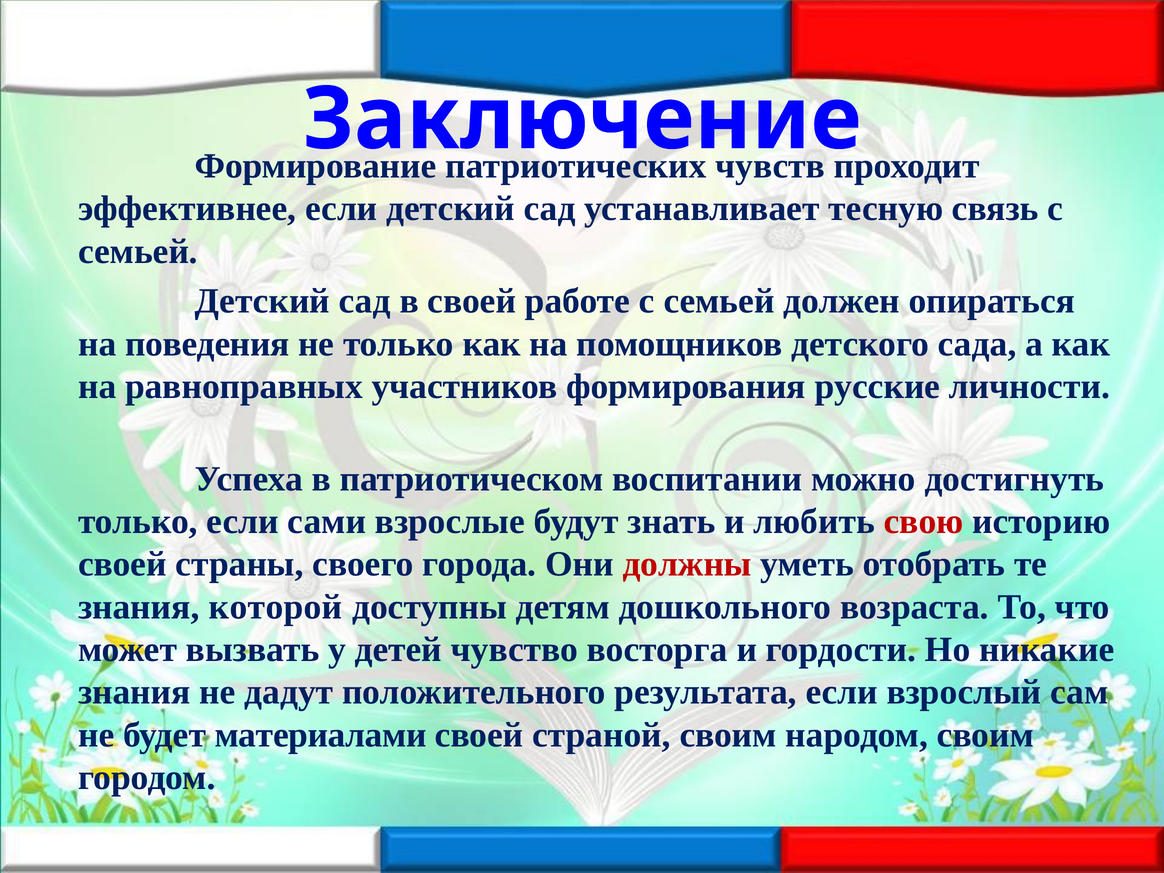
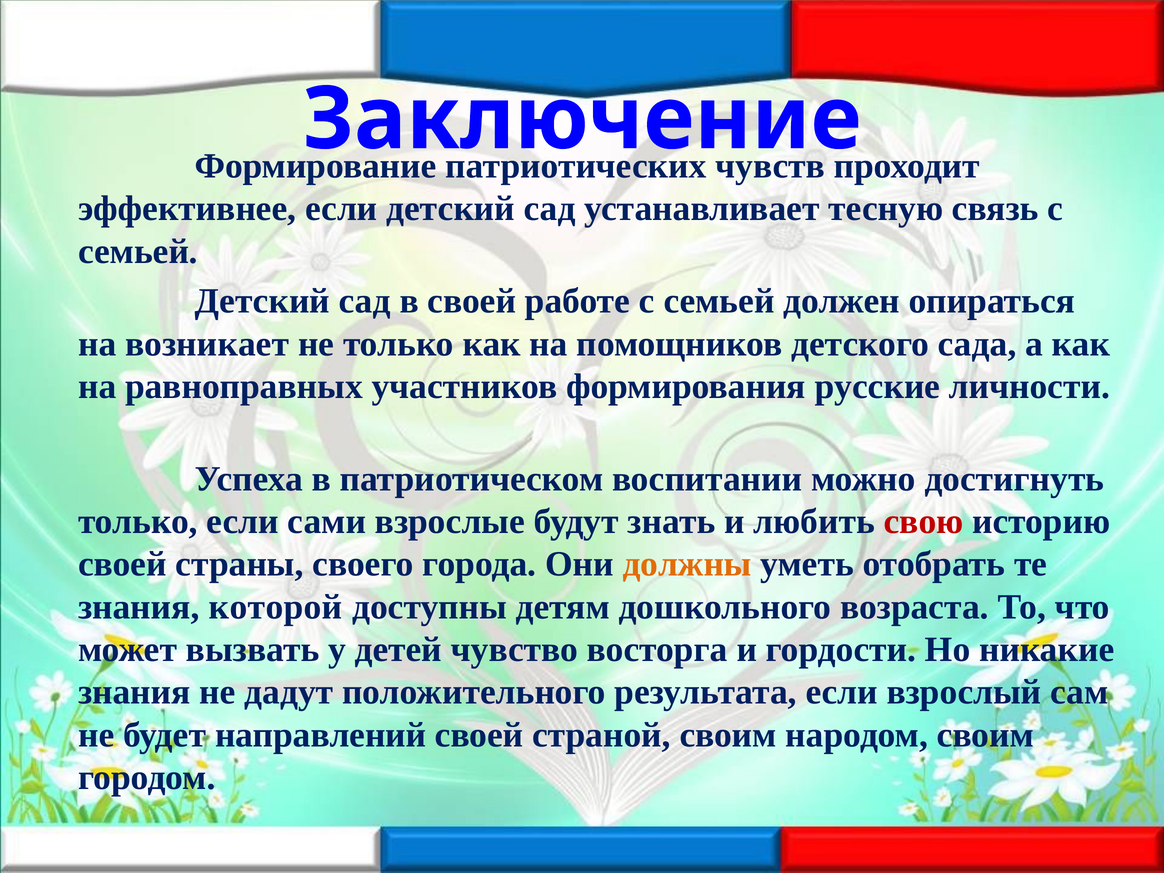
поведения: поведения -> возникает
должны colour: red -> orange
материалами: материалами -> направлений
